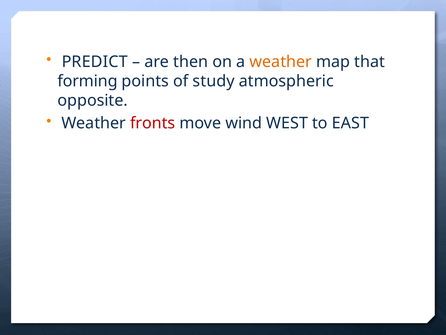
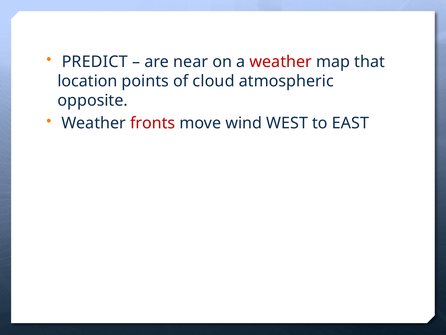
then: then -> near
weather at (281, 62) colour: orange -> red
forming: forming -> location
study: study -> cloud
